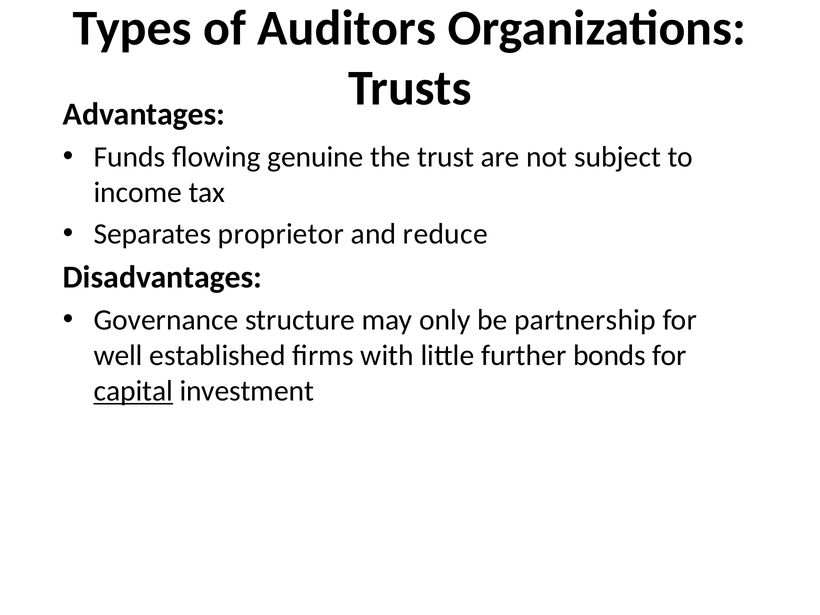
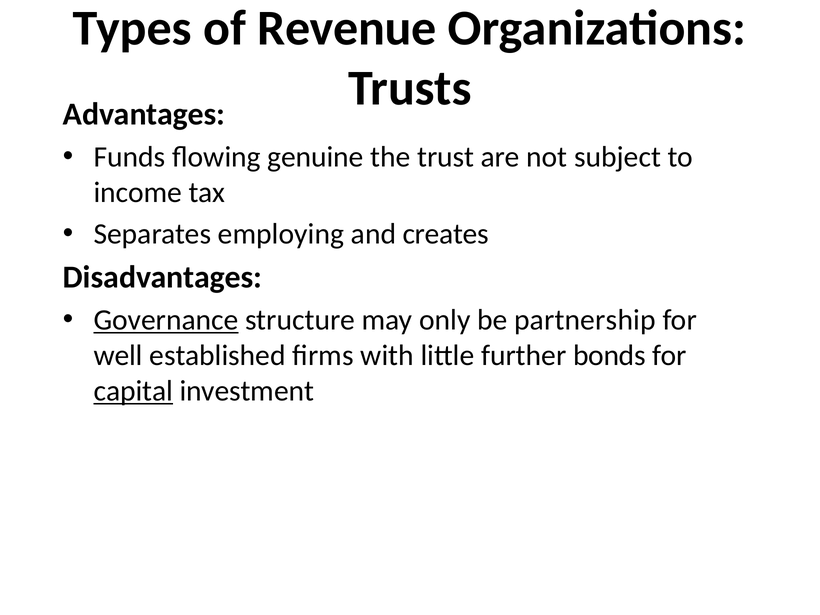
Auditors: Auditors -> Revenue
proprietor: proprietor -> employing
reduce: reduce -> creates
Governance underline: none -> present
